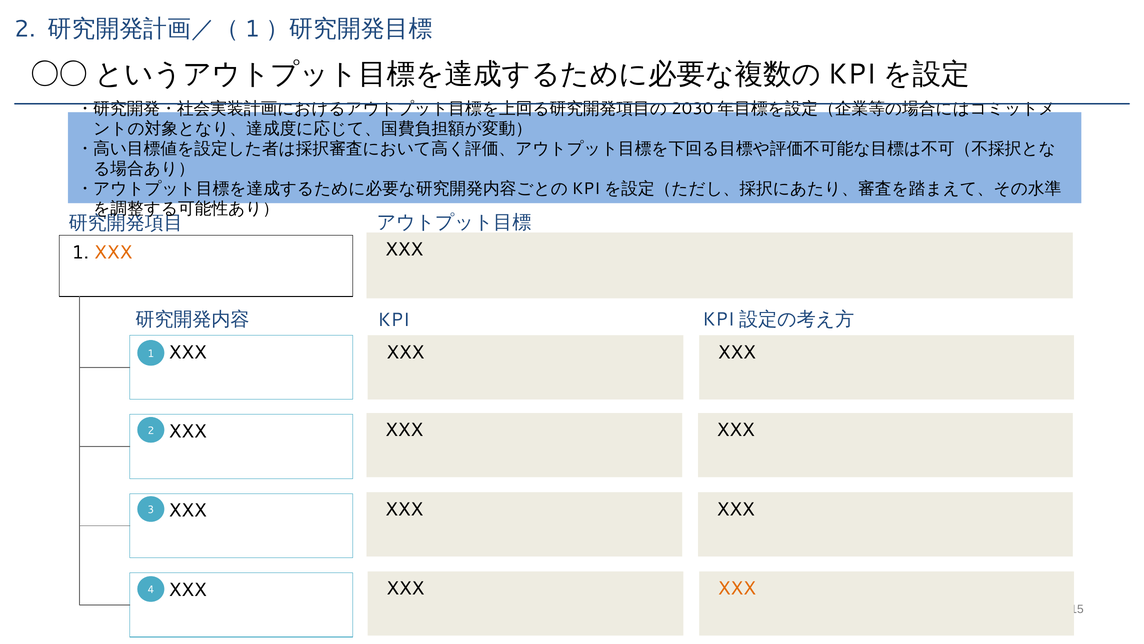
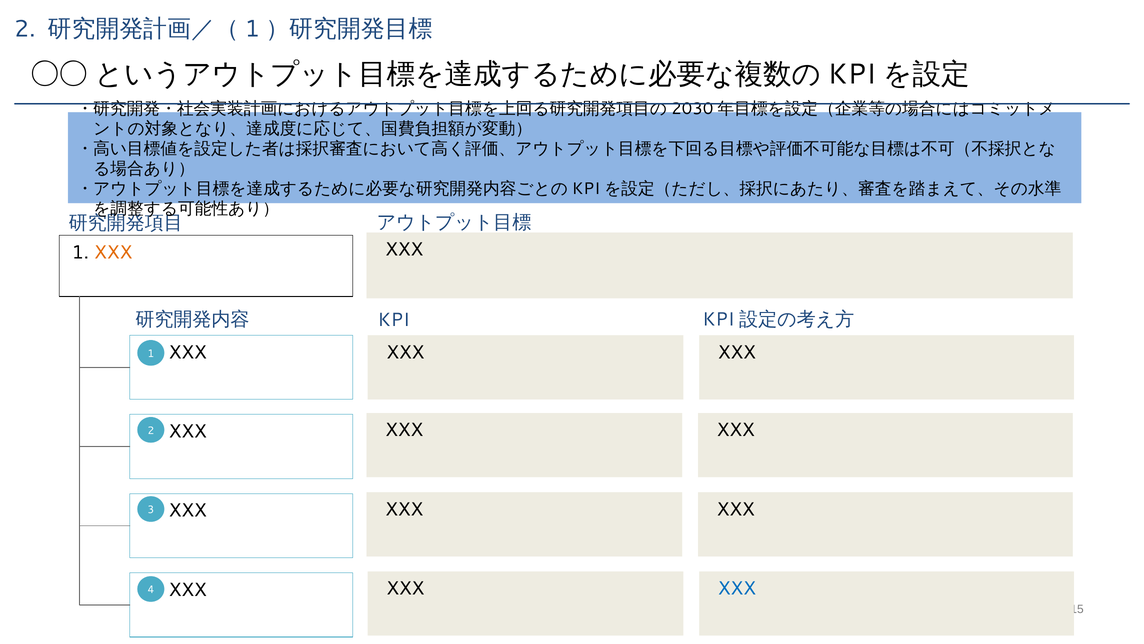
XXX at (737, 588) colour: orange -> blue
